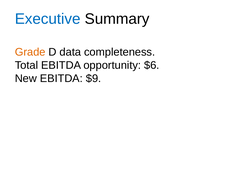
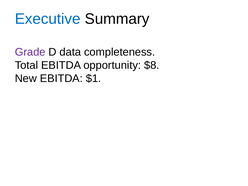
Grade colour: orange -> purple
$6: $6 -> $8
$9: $9 -> $1
